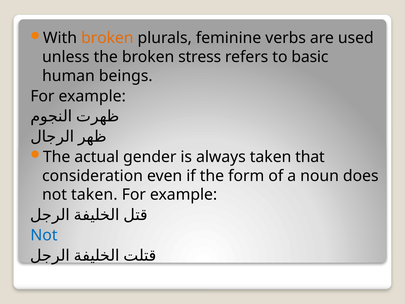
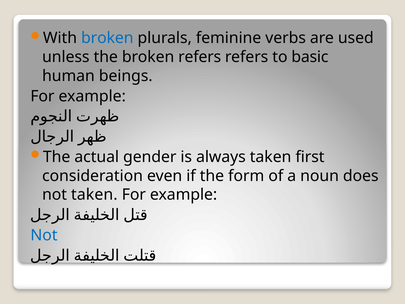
broken at (107, 38) colour: orange -> blue
broken stress: stress -> refers
that: that -> first
